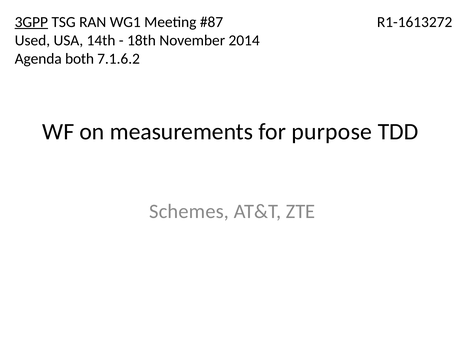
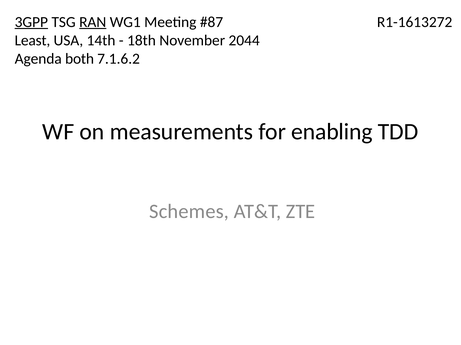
RAN underline: none -> present
Used: Used -> Least
2014: 2014 -> 2044
purpose: purpose -> enabling
